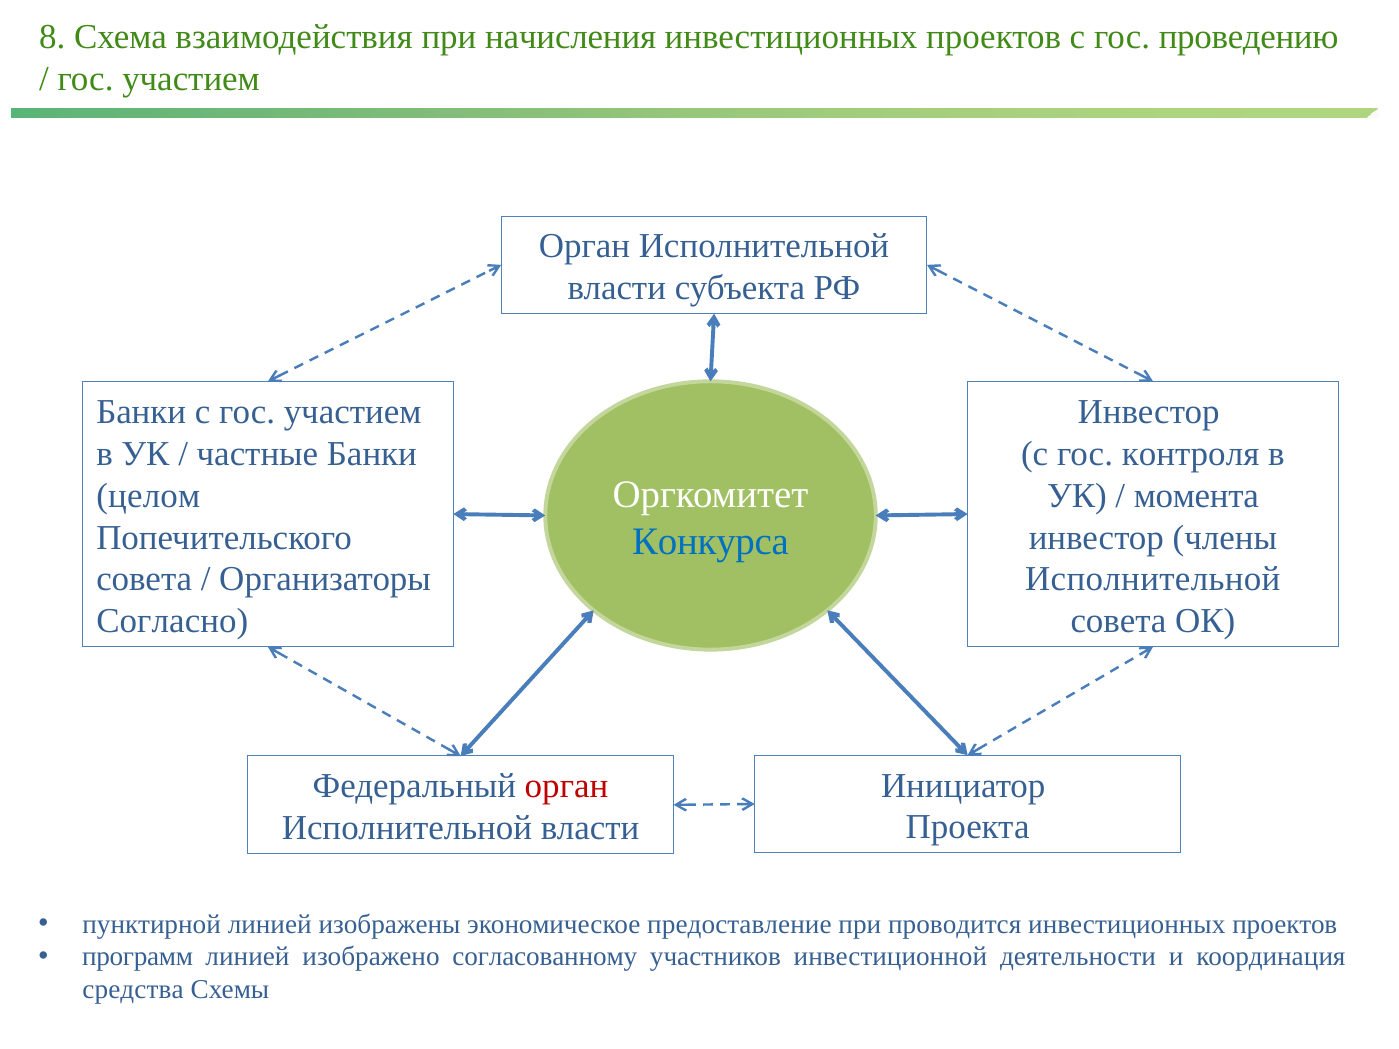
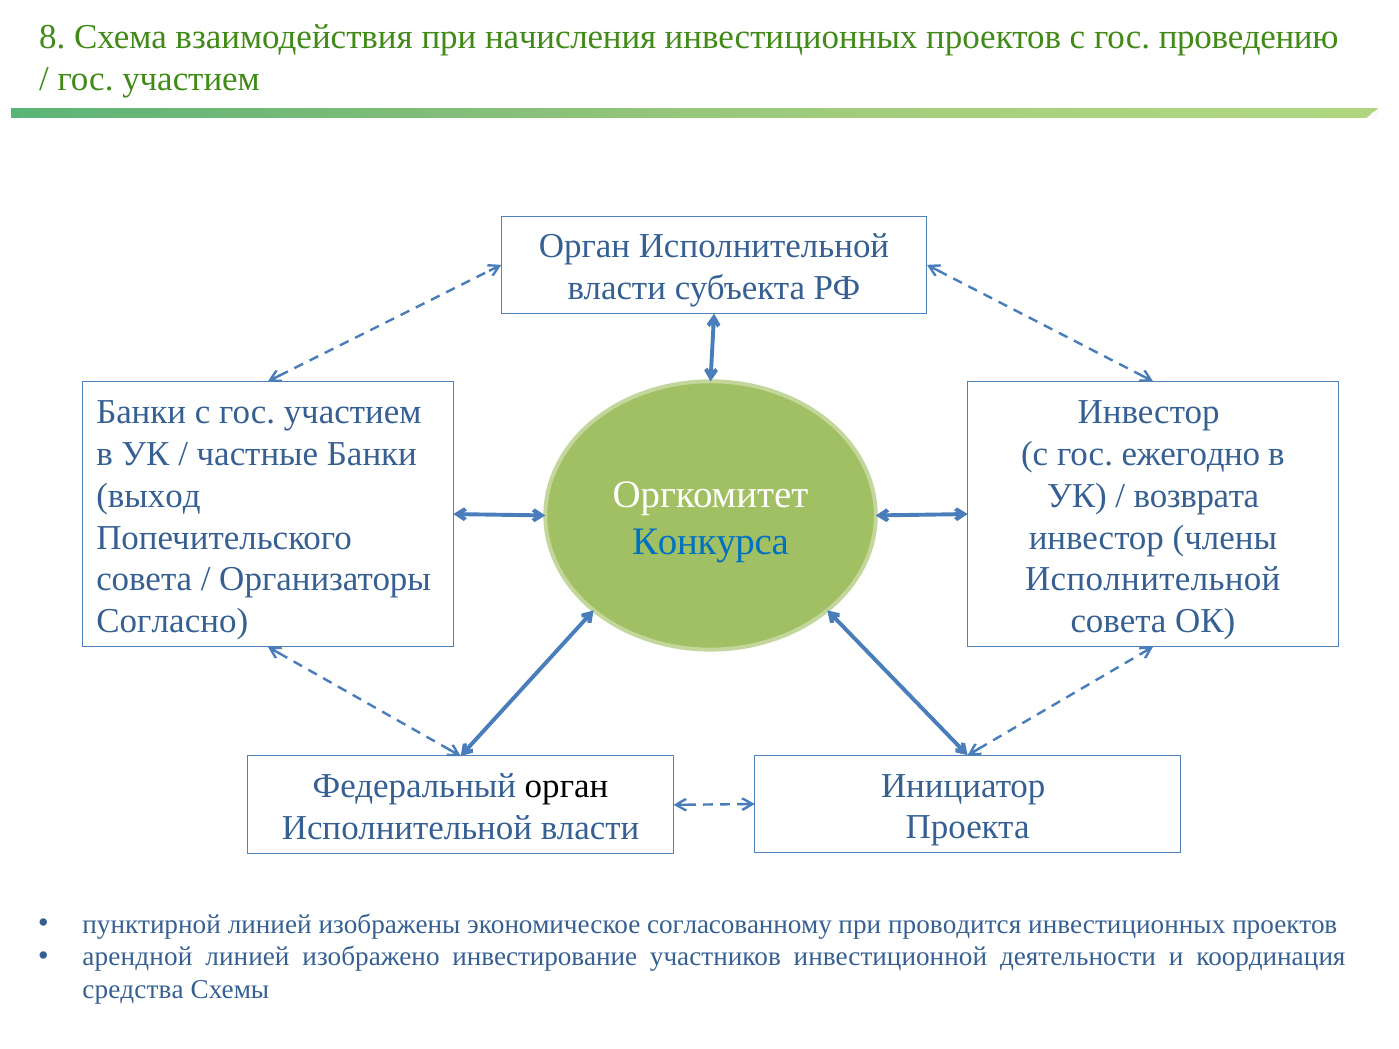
контроля: контроля -> ежегодно
целом: целом -> выход
момента: момента -> возврата
орган at (567, 786) colour: red -> black
предоставление: предоставление -> согласованному
программ: программ -> арендной
согласованному: согласованному -> инвестирование
